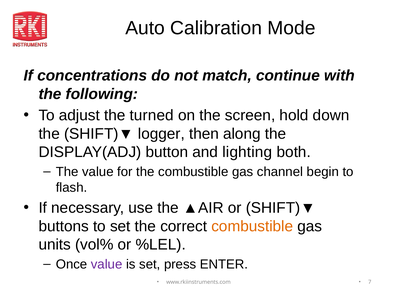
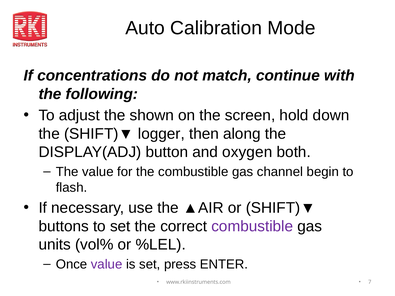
turned: turned -> shown
lighting: lighting -> oxygen
combustible at (252, 226) colour: orange -> purple
